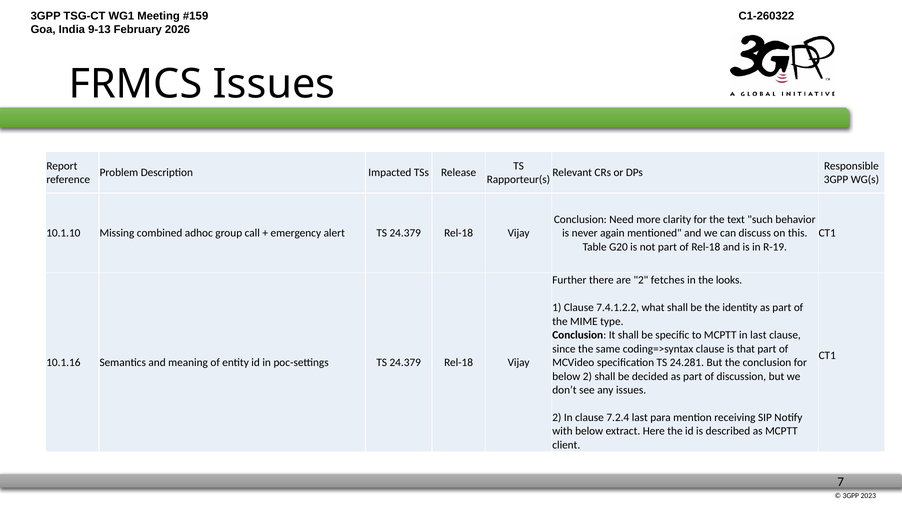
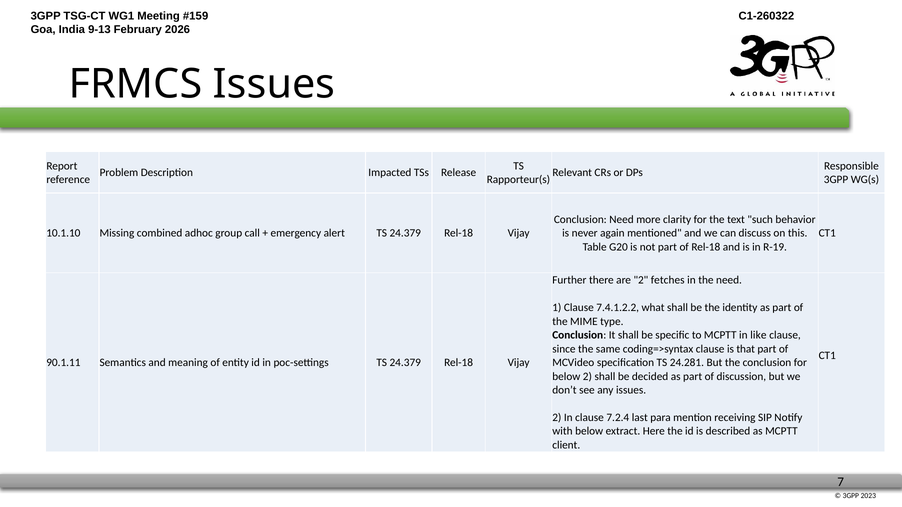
the looks: looks -> need
in last: last -> like
10.1.16: 10.1.16 -> 90.1.11
